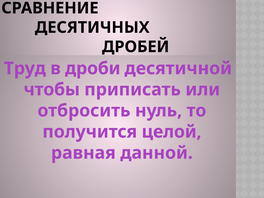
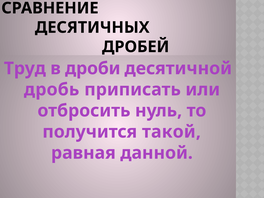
чтобы: чтобы -> дробь
целой: целой -> такой
